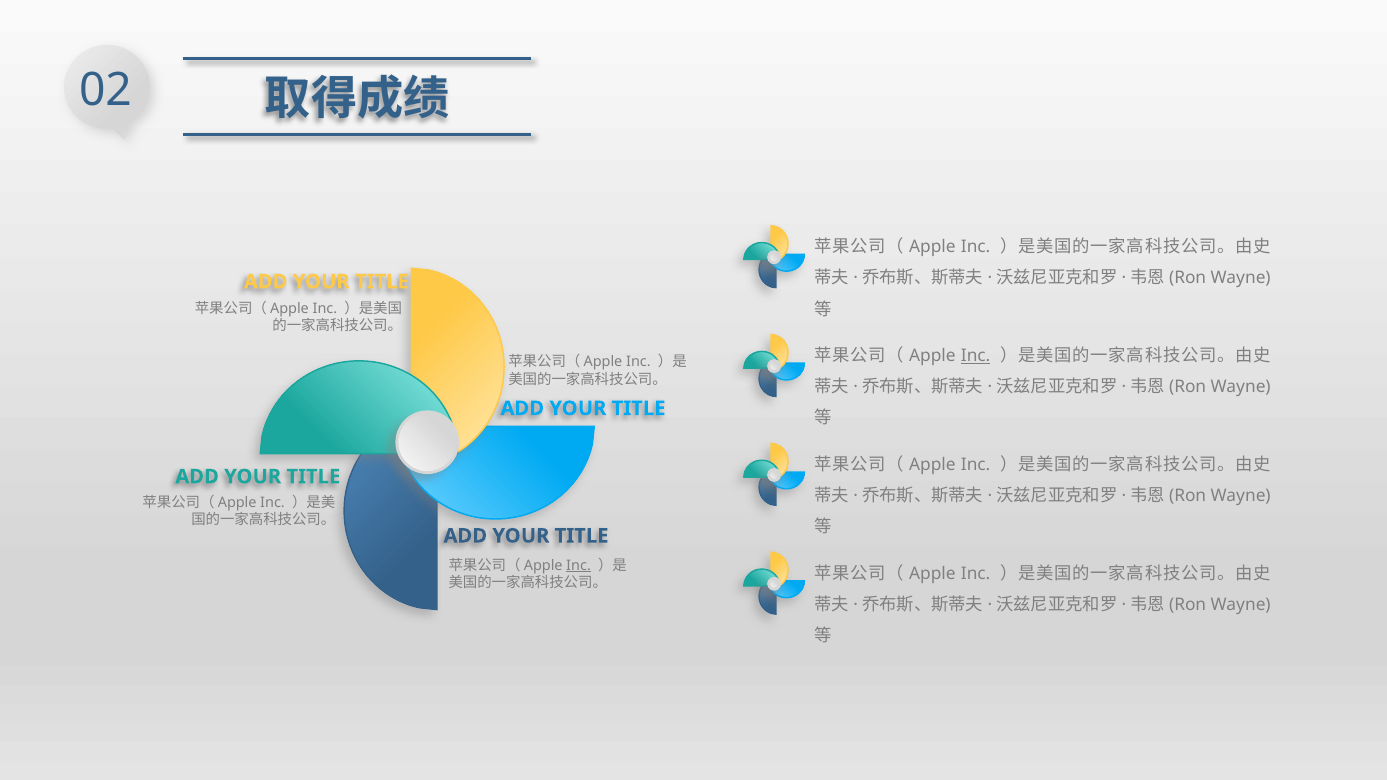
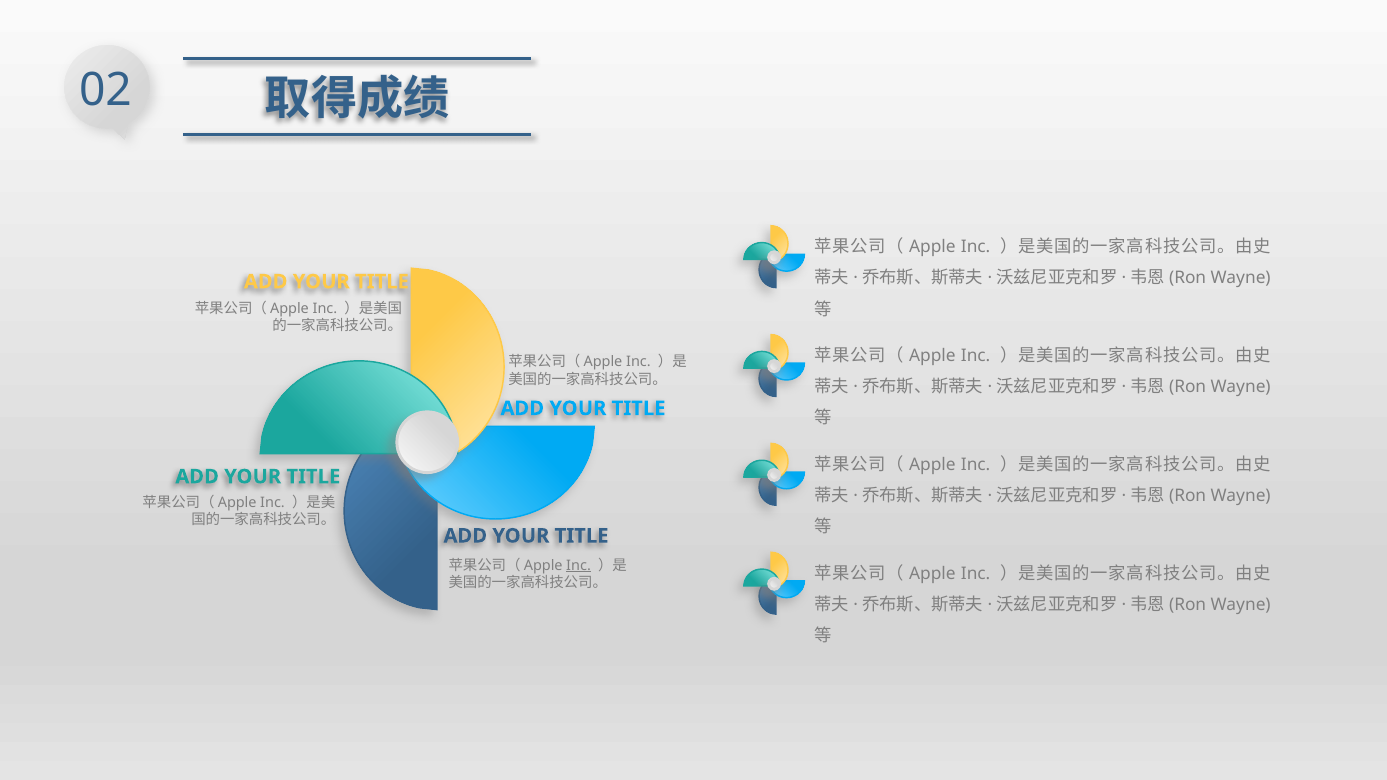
Inc at (976, 356) underline: present -> none
